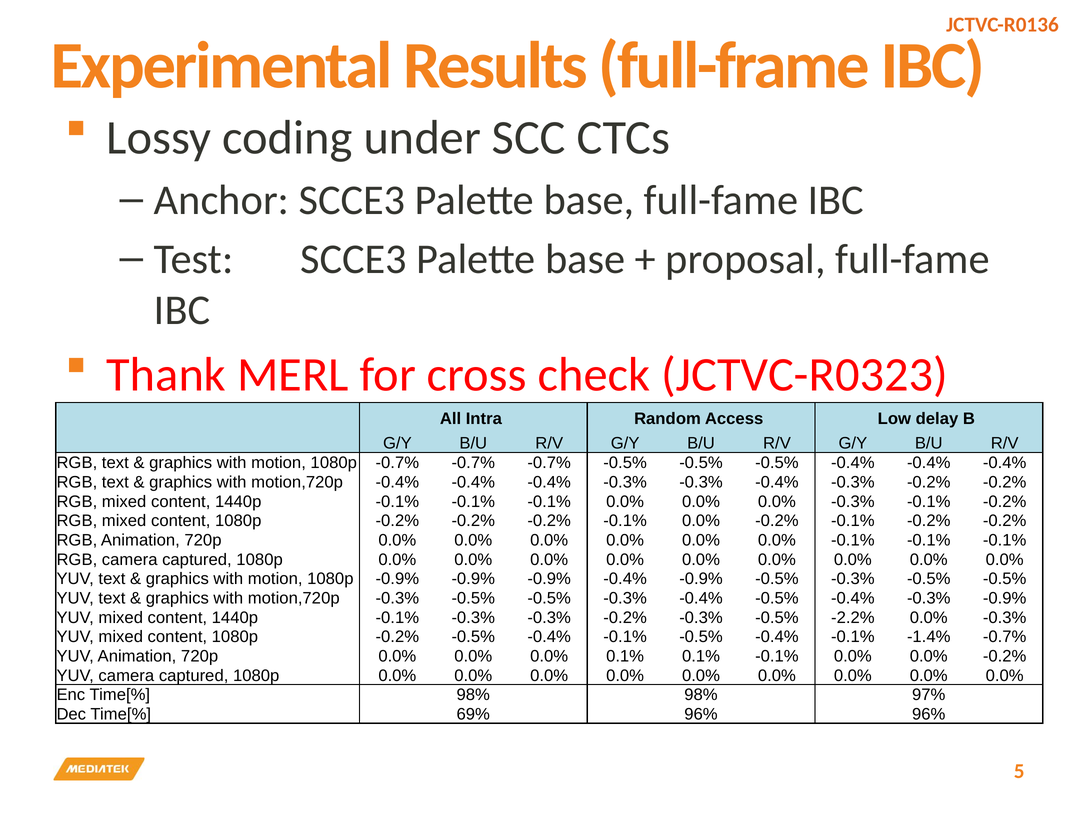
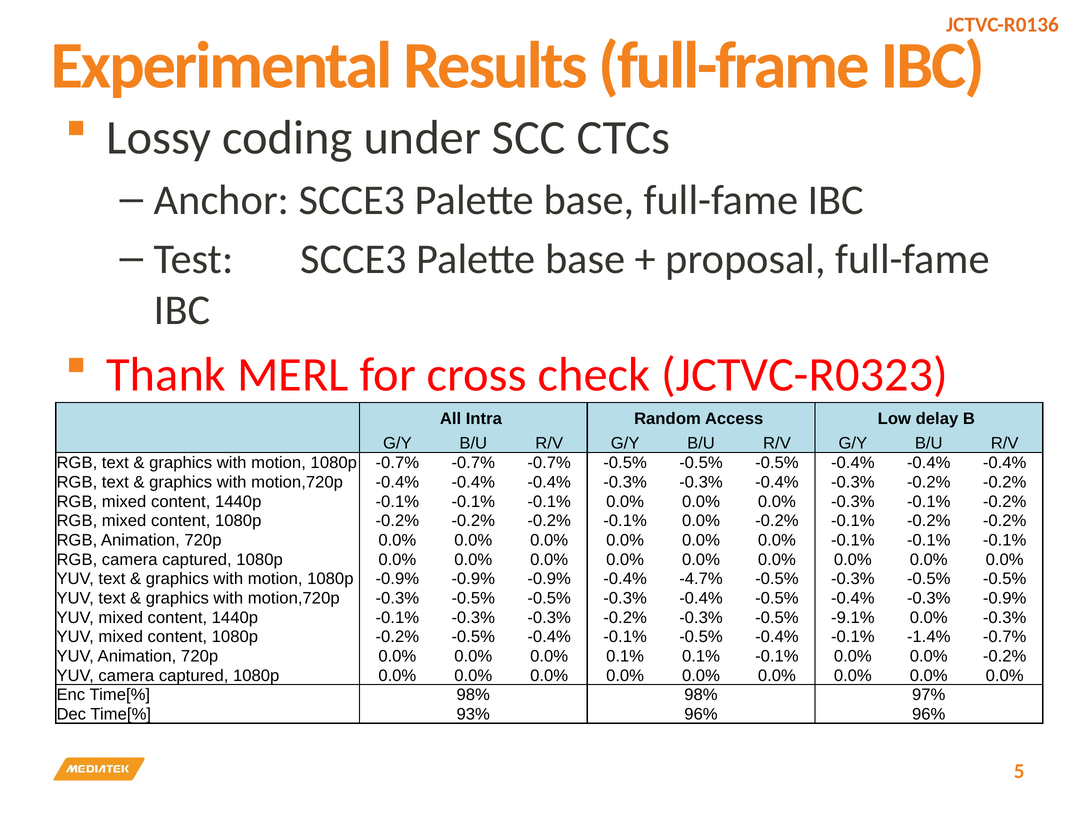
-0.4% -0.9%: -0.9% -> -4.7%
-2.2%: -2.2% -> -9.1%
69%: 69% -> 93%
